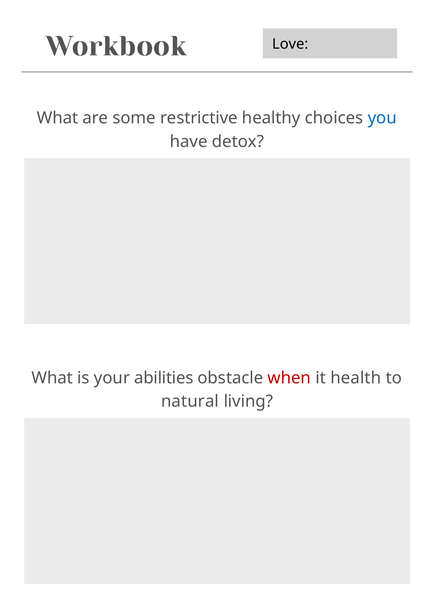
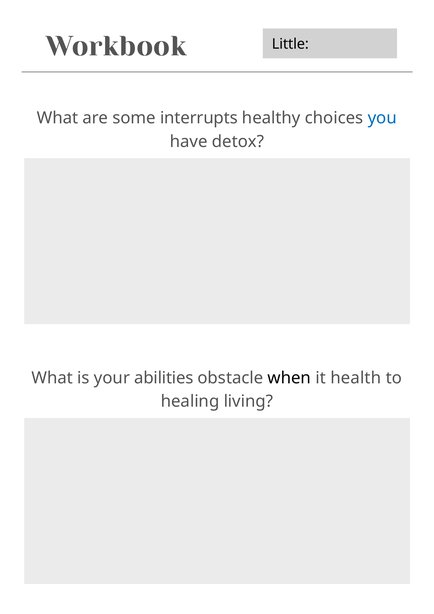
Love: Love -> Little
restrictive: restrictive -> interrupts
when colour: red -> black
natural: natural -> healing
